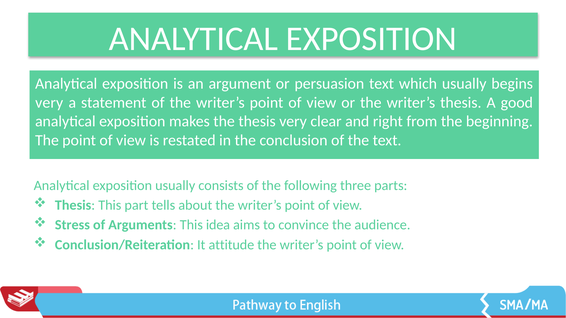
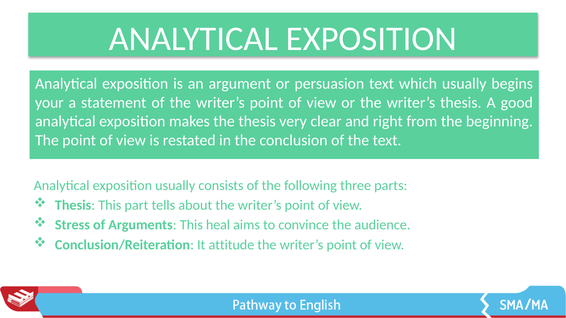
very at (49, 103): very -> your
idea: idea -> heal
